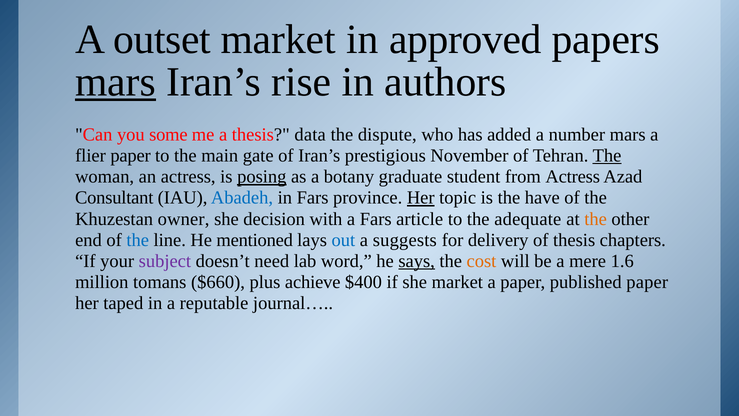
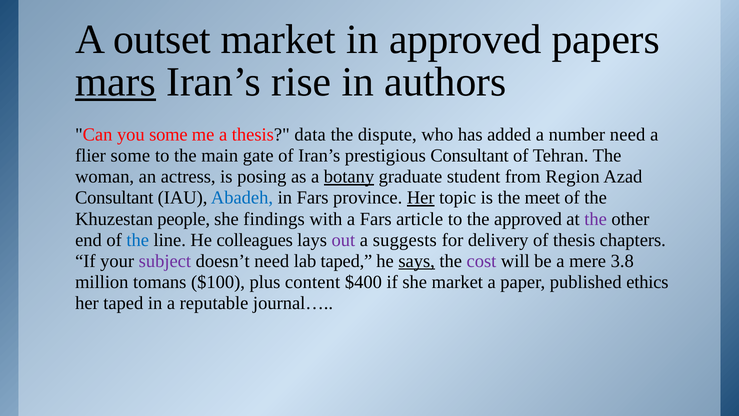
number mars: mars -> need
flier paper: paper -> some
prestigious November: November -> Consultant
The at (607, 156) underline: present -> none
posing underline: present -> none
botany underline: none -> present
from Actress: Actress -> Region
have: have -> meet
owner: owner -> people
decision: decision -> findings
the adequate: adequate -> approved
the at (596, 219) colour: orange -> purple
mentioned: mentioned -> colleagues
out colour: blue -> purple
lab word: word -> taped
cost colour: orange -> purple
1.6: 1.6 -> 3.8
$660: $660 -> $100
achieve: achieve -> content
published paper: paper -> ethics
